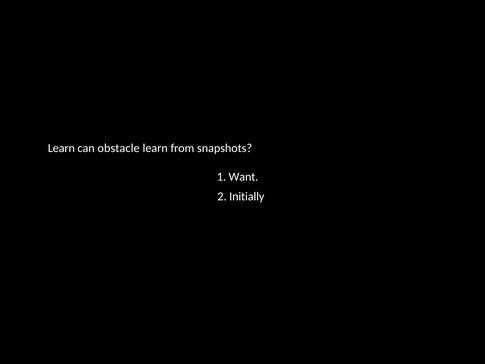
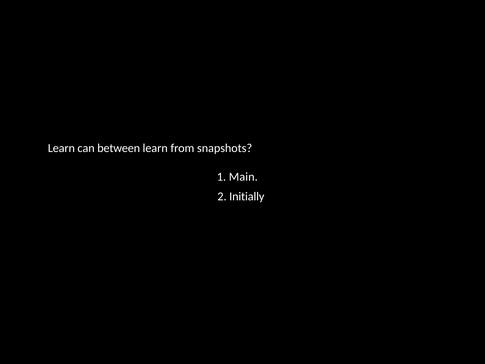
obstacle: obstacle -> between
Want: Want -> Main
